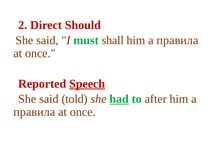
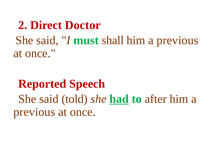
Should: Should -> Doctor
правила at (177, 40): правила -> previous
Speech underline: present -> none
правила at (34, 112): правила -> previous
